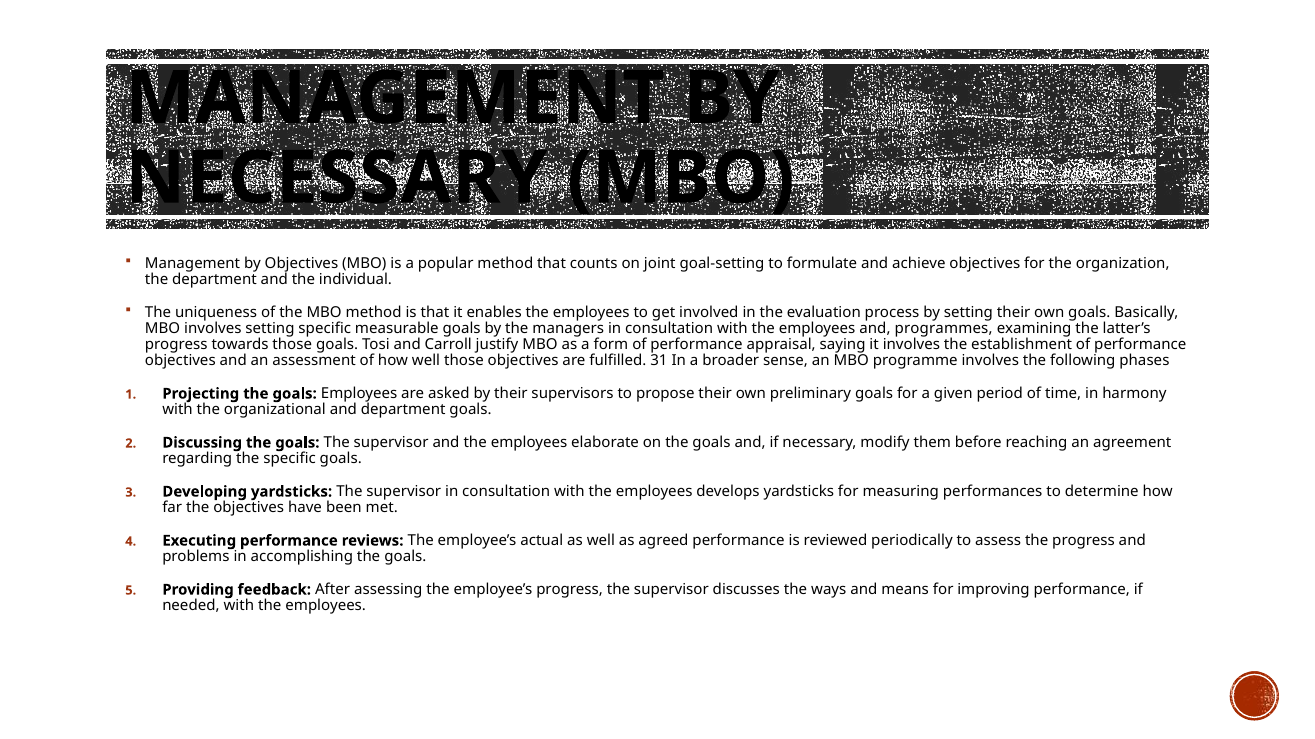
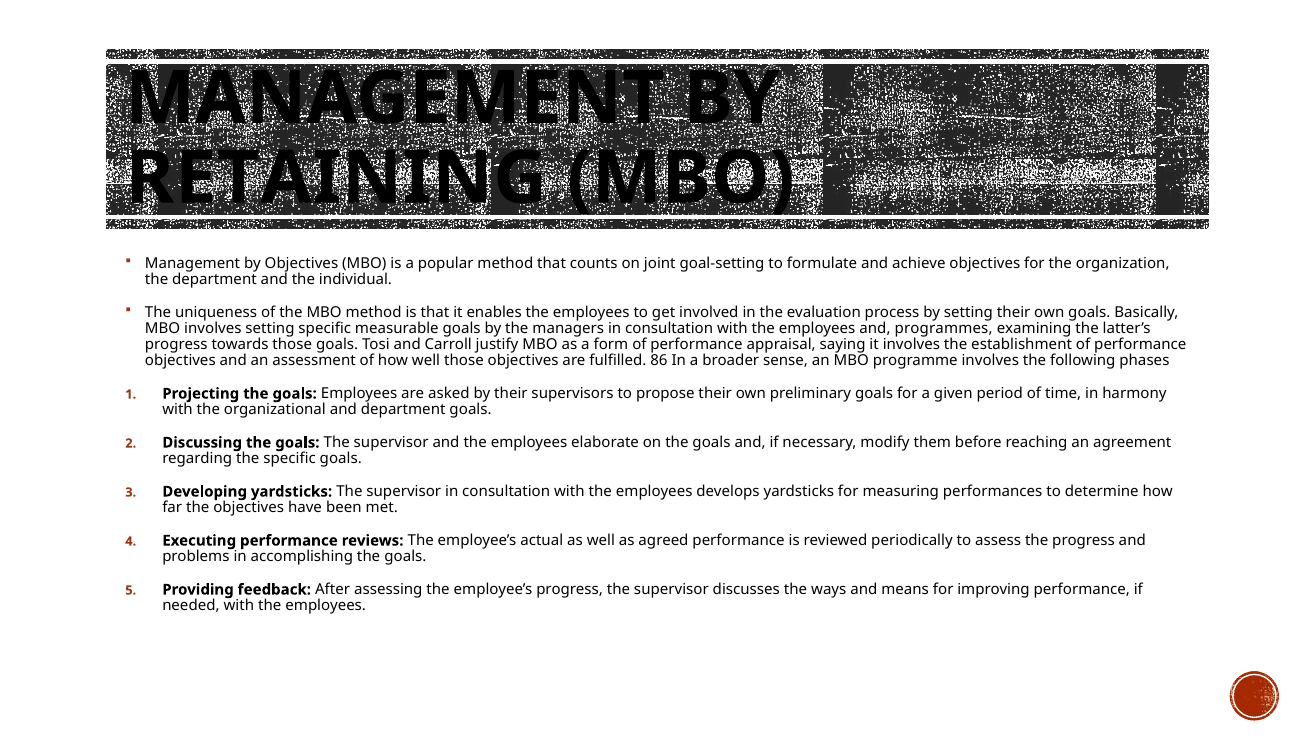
NECESSARY at (336, 179): NECESSARY -> RETAINING
31: 31 -> 86
